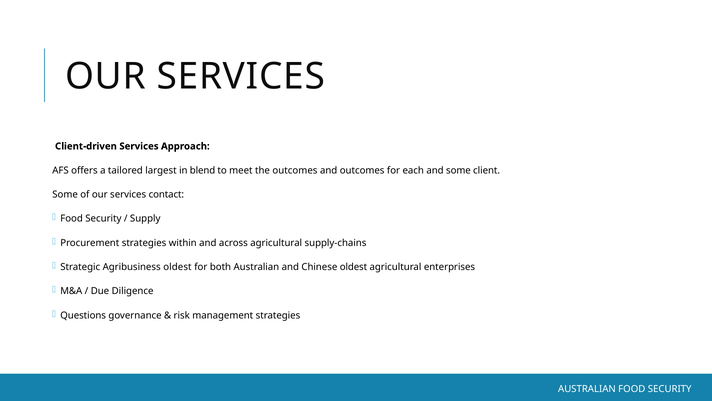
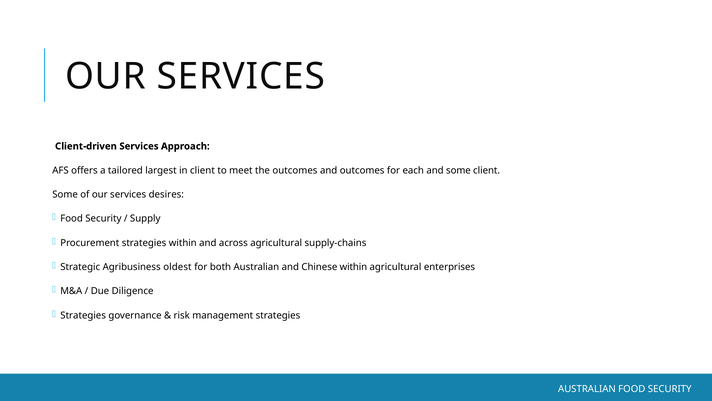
in blend: blend -> client
contact: contact -> desires
Chinese oldest: oldest -> within
Questions at (83, 315): Questions -> Strategies
